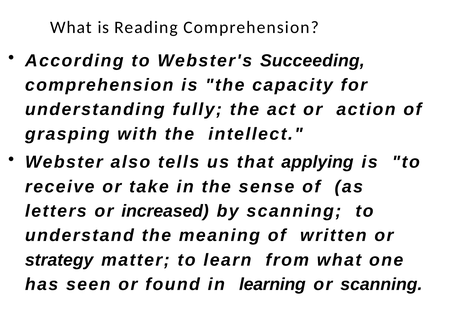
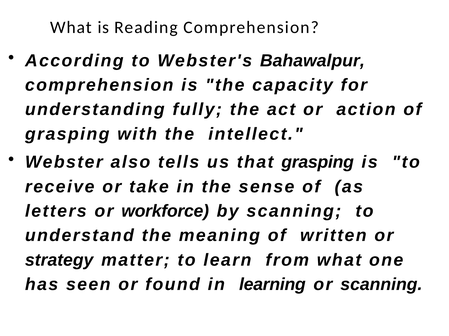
Succeeding: Succeeding -> Bahawalpur
that applying: applying -> grasping
increased: increased -> workforce
